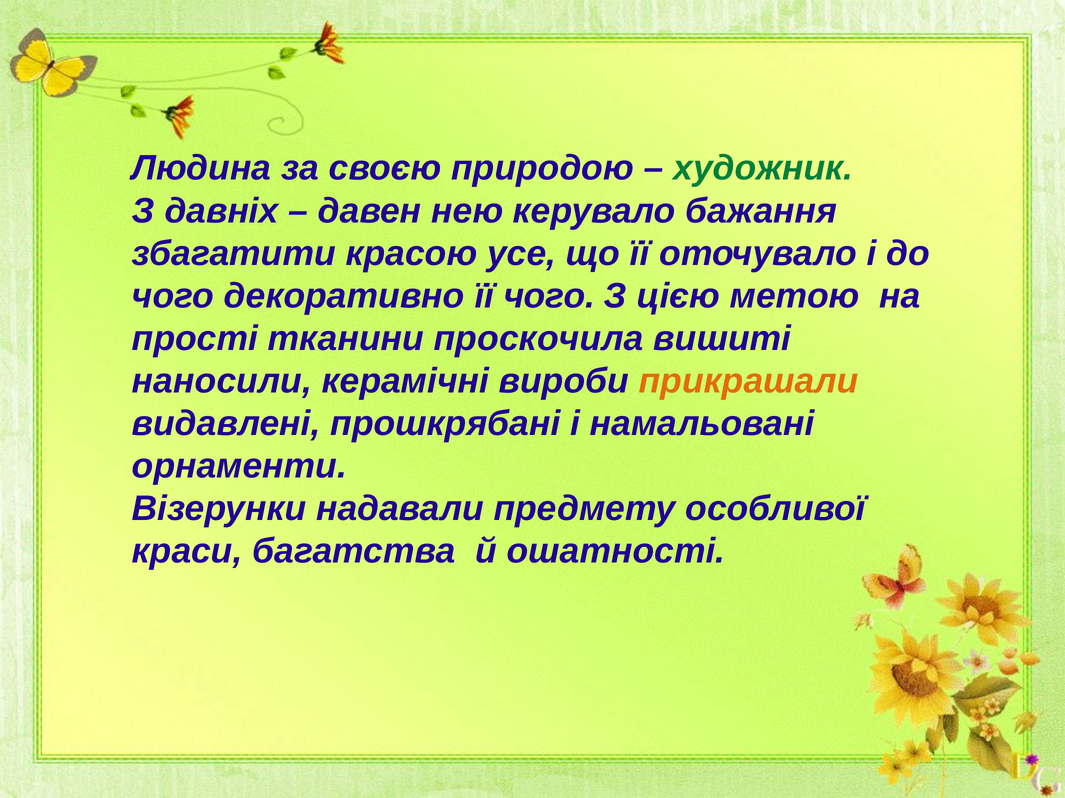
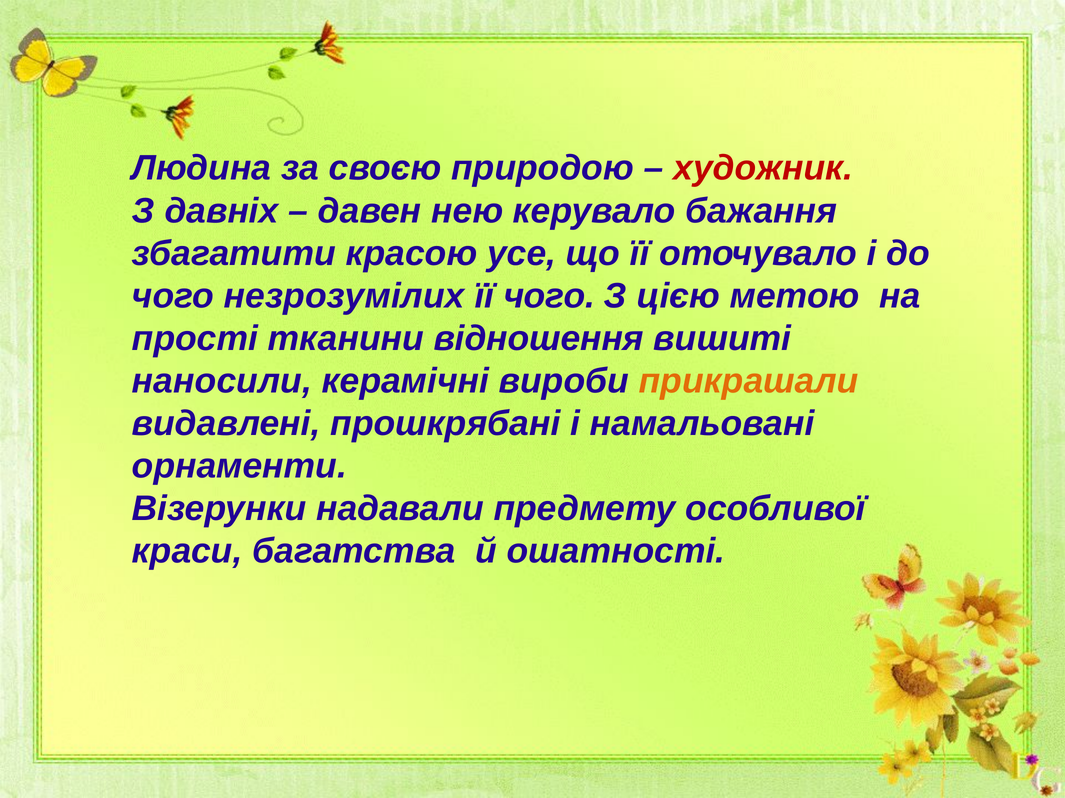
художник colour: green -> red
декоративно: декоративно -> незрозумілих
проскочила: проскочила -> відношення
